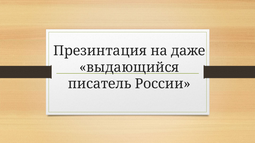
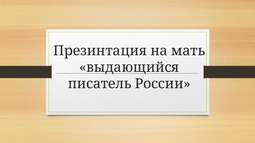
даже: даже -> мать
